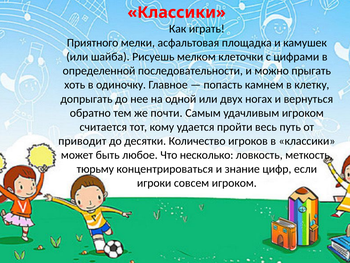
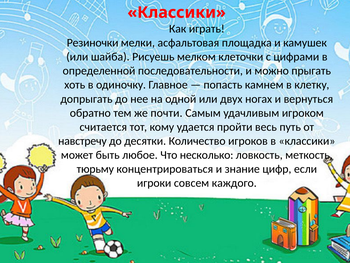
Приятного: Приятного -> Резиночки
приводит: приводит -> навстречу
совсем игроком: игроком -> каждого
